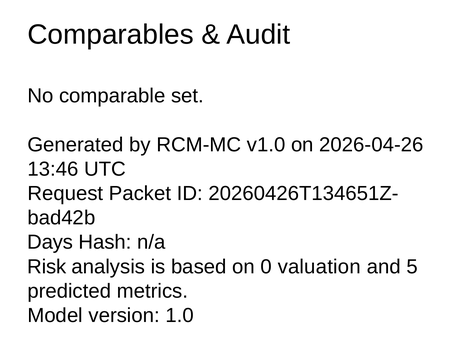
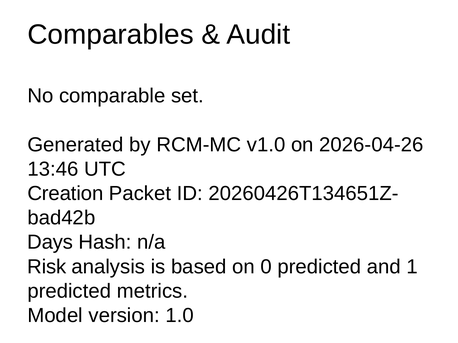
Request: Request -> Creation
0 valuation: valuation -> predicted
5: 5 -> 1
